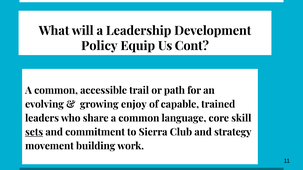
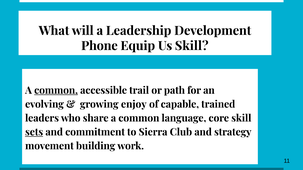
Policy: Policy -> Phone
Us Cont: Cont -> Skill
common at (56, 91) underline: none -> present
